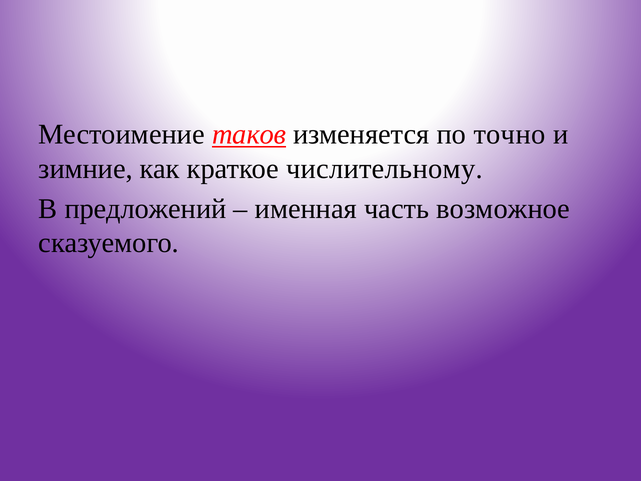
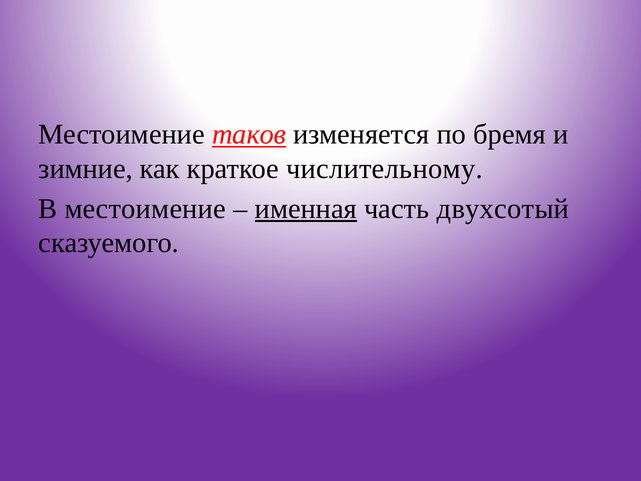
точно: точно -> бремя
В предложений: предложений -> местоимение
именная underline: none -> present
возможное: возможное -> двухсотый
